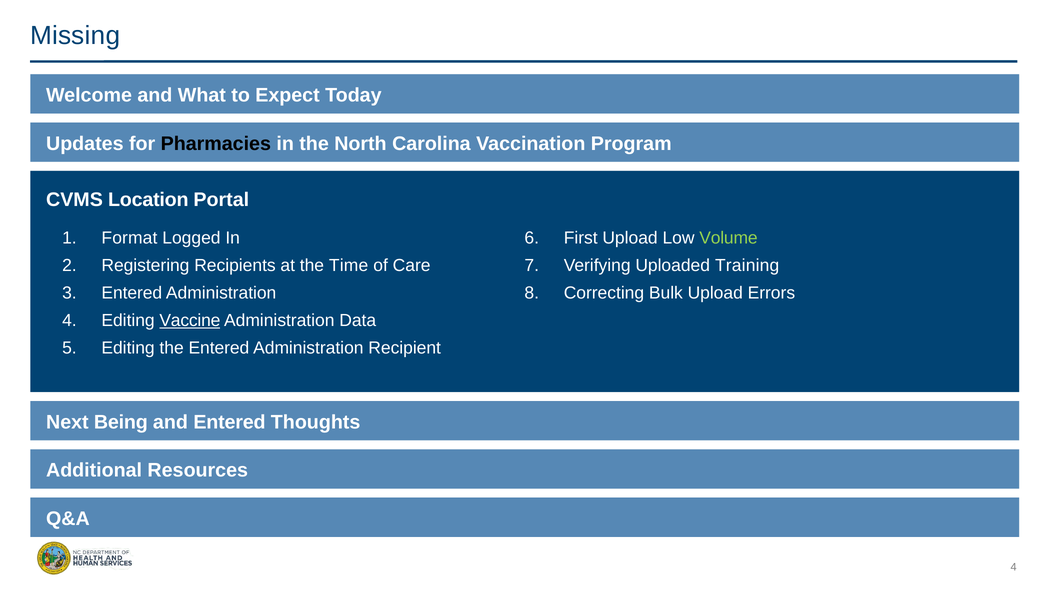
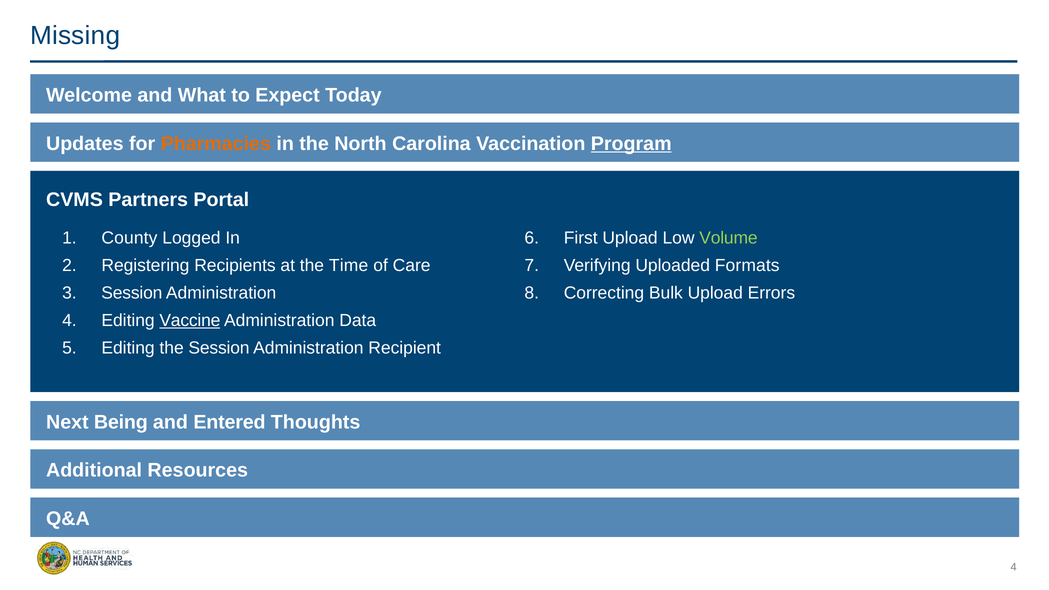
Pharmacies colour: black -> orange
Program underline: none -> present
Location: Location -> Partners
Format: Format -> County
Training: Training -> Formats
Entered at (132, 293): Entered -> Session
the Entered: Entered -> Session
